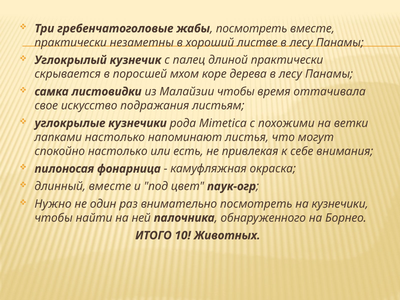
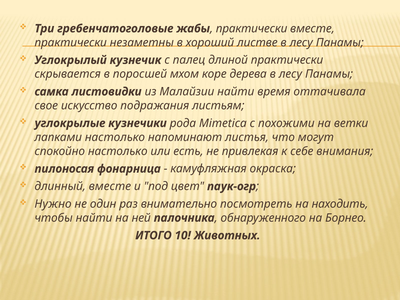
посмотреть at (252, 29): посмотреть -> практически
Малайзии чтобы: чтобы -> найти
на кузнечики: кузнечики -> находить
